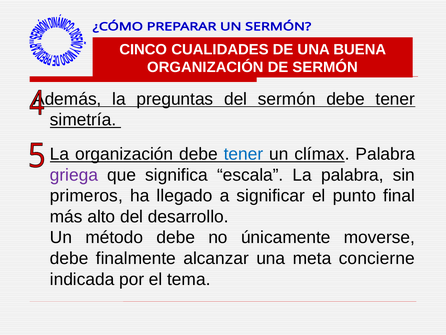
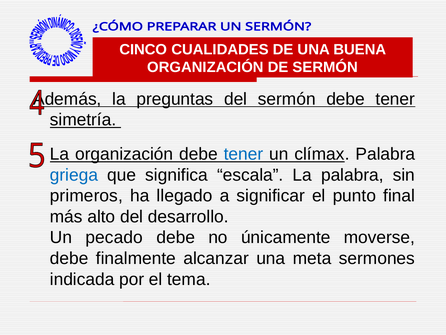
griega colour: purple -> blue
método: método -> pecado
concierne: concierne -> sermones
